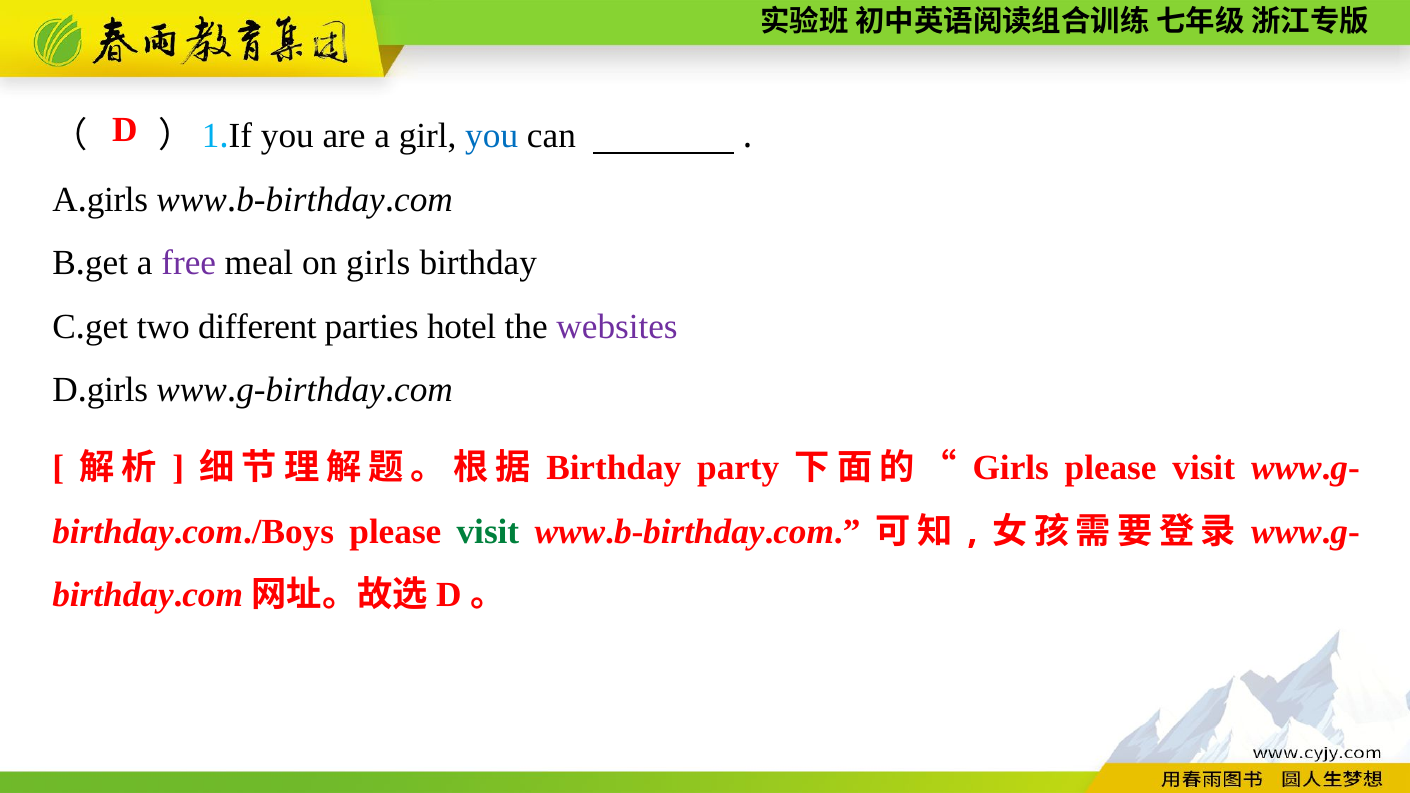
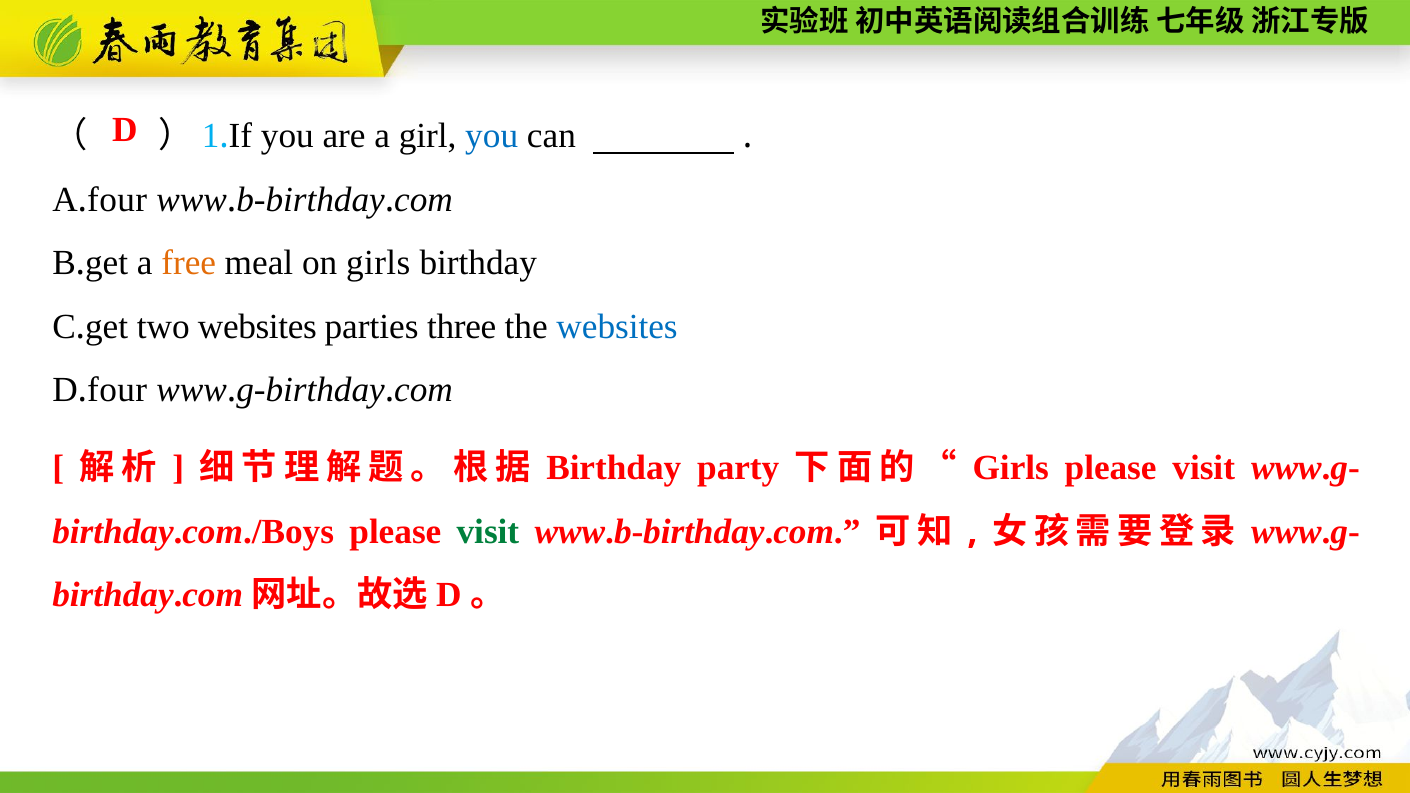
girls at (117, 200): girls -> four
free colour: purple -> orange
two different: different -> websites
hotel: hotel -> three
websites at (617, 327) colour: purple -> blue
girls at (117, 390): girls -> four
